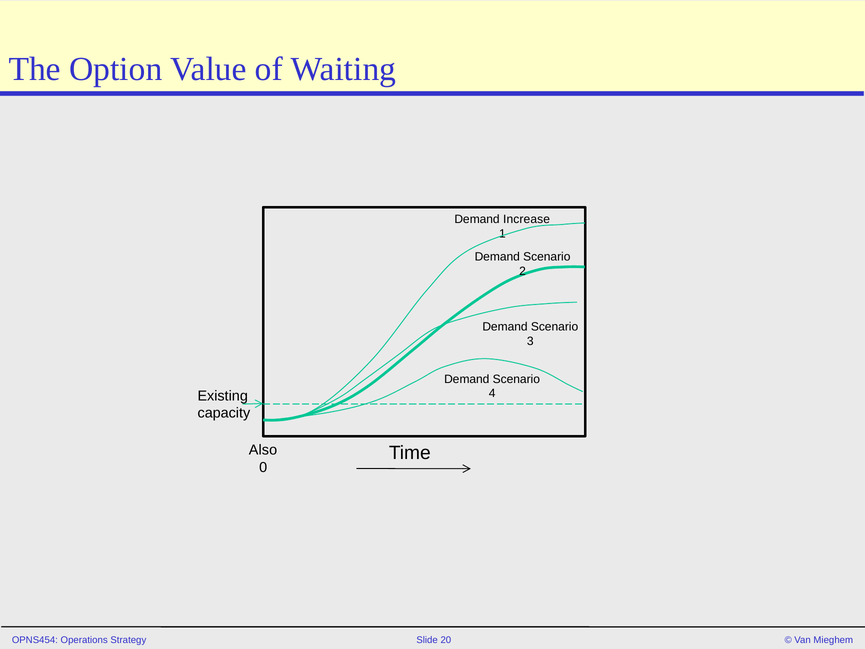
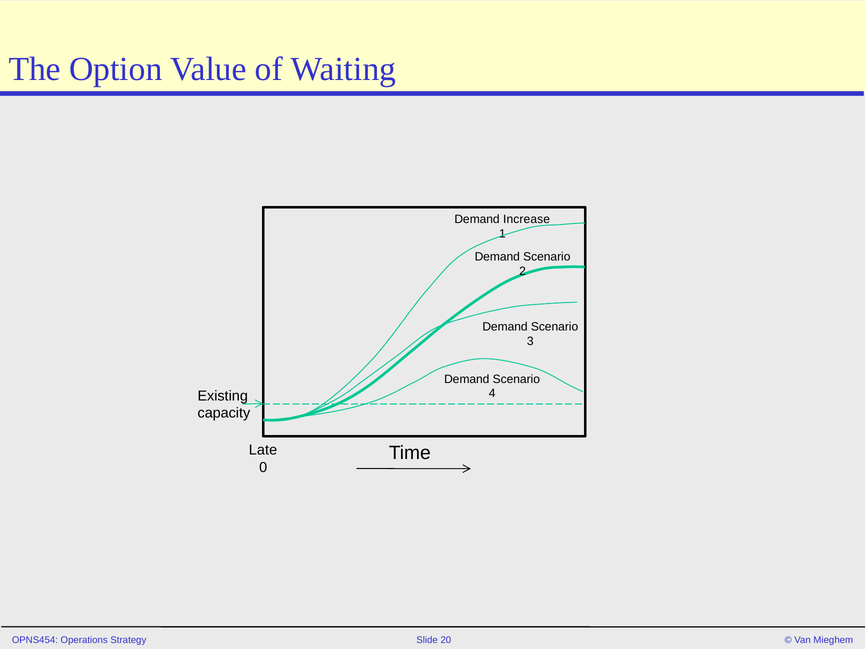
Also: Also -> Late
